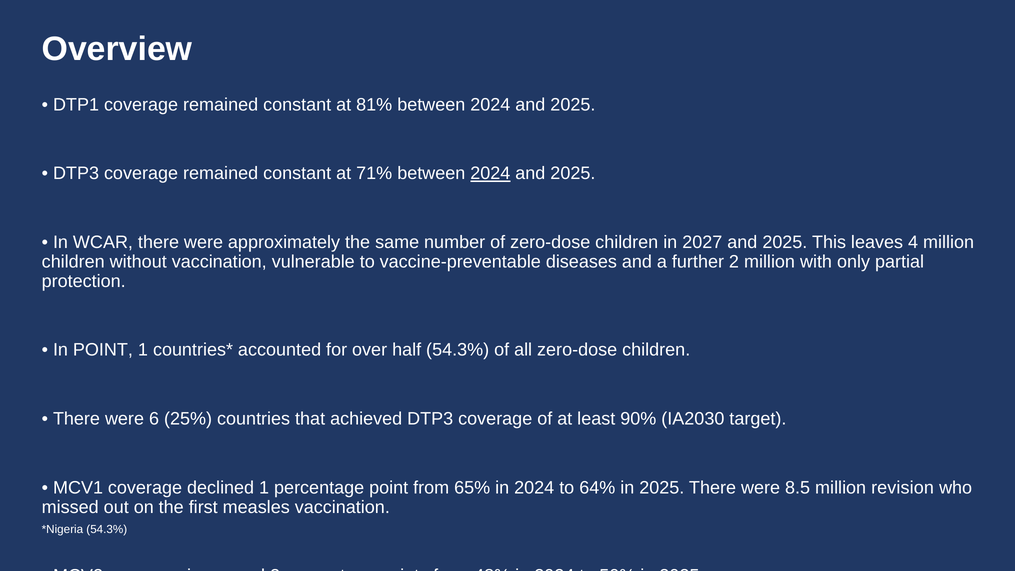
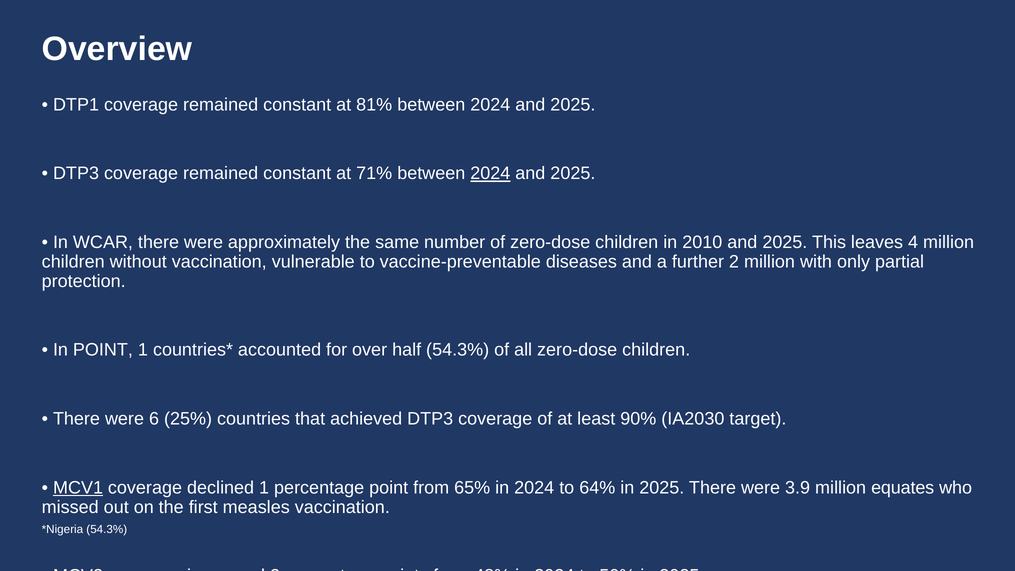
2027: 2027 -> 2010
MCV1 underline: none -> present
8.5: 8.5 -> 3.9
revision: revision -> equates
